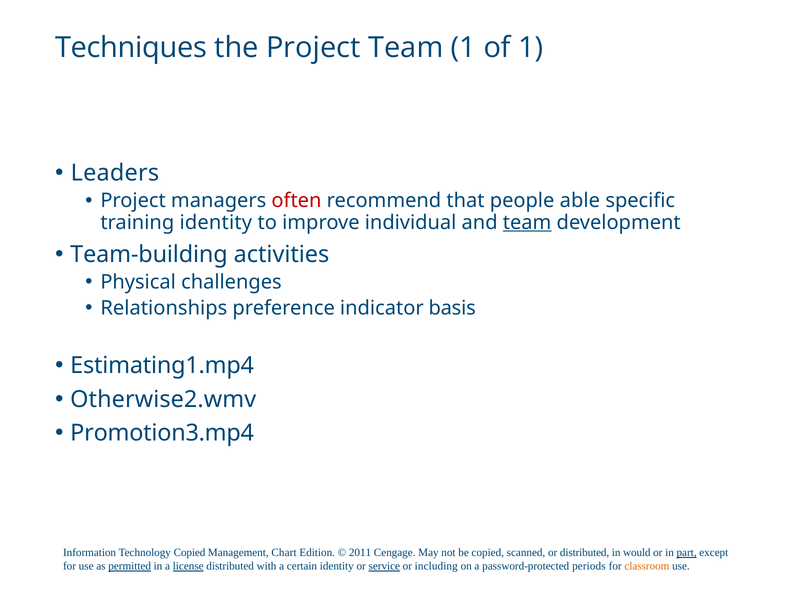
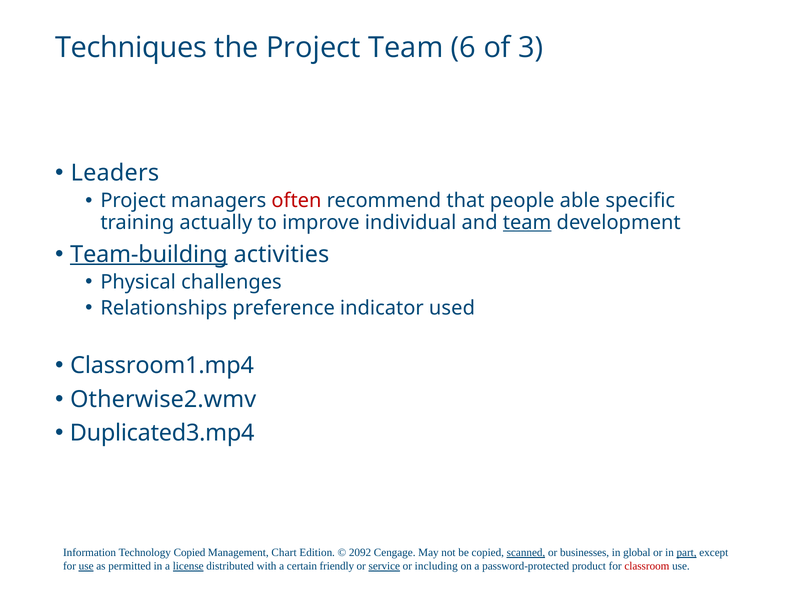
Team 1: 1 -> 6
of 1: 1 -> 3
training identity: identity -> actually
Team-building underline: none -> present
basis: basis -> used
Estimating1.mp4: Estimating1.mp4 -> Classroom1.mp4
Promotion3.mp4: Promotion3.mp4 -> Duplicated3.mp4
2011: 2011 -> 2092
scanned underline: none -> present
or distributed: distributed -> businesses
would: would -> global
use at (86, 565) underline: none -> present
permitted underline: present -> none
certain identity: identity -> friendly
periods: periods -> product
classroom colour: orange -> red
